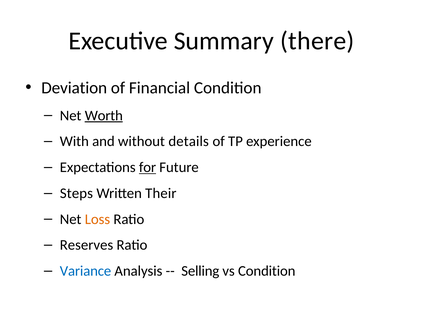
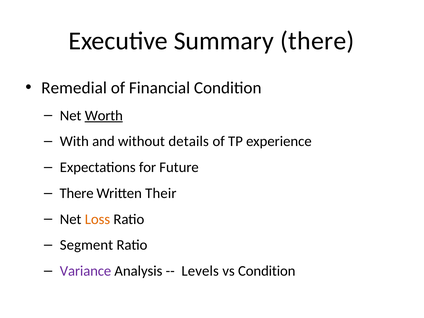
Deviation: Deviation -> Remedial
for underline: present -> none
Steps at (76, 193): Steps -> There
Reserves: Reserves -> Segment
Variance colour: blue -> purple
Selling: Selling -> Levels
